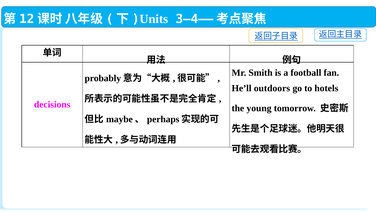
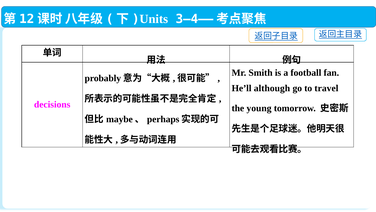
outdoors: outdoors -> although
hotels: hotels -> travel
